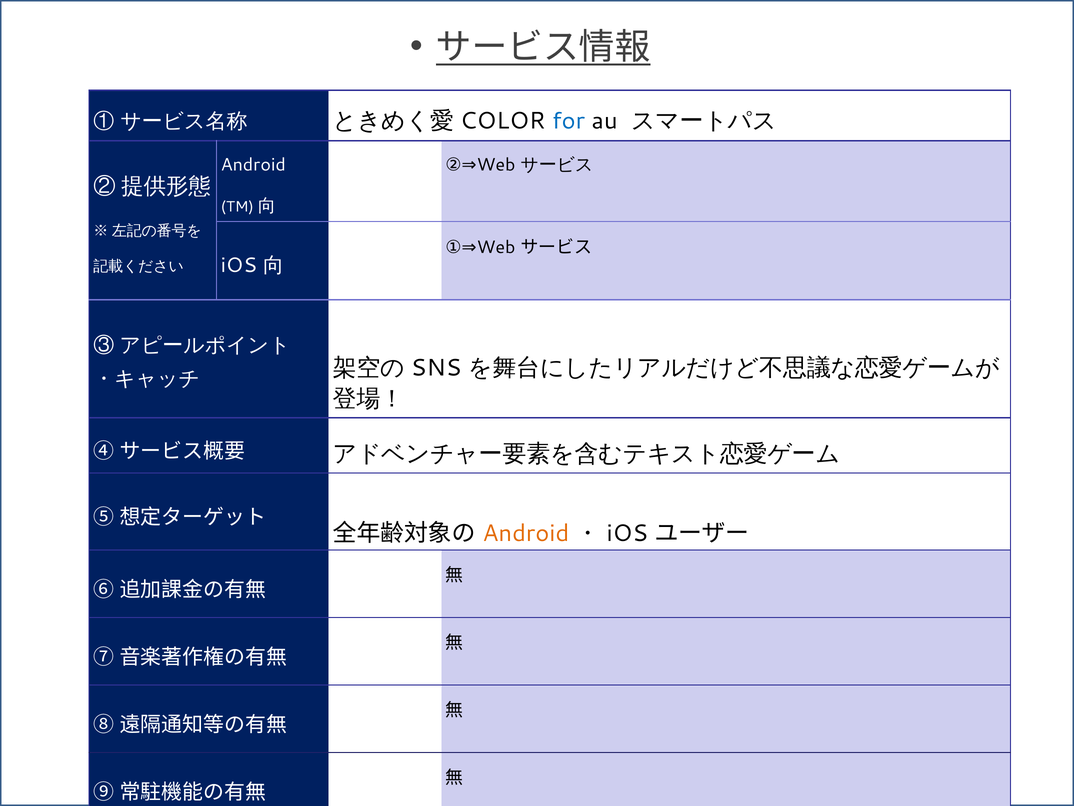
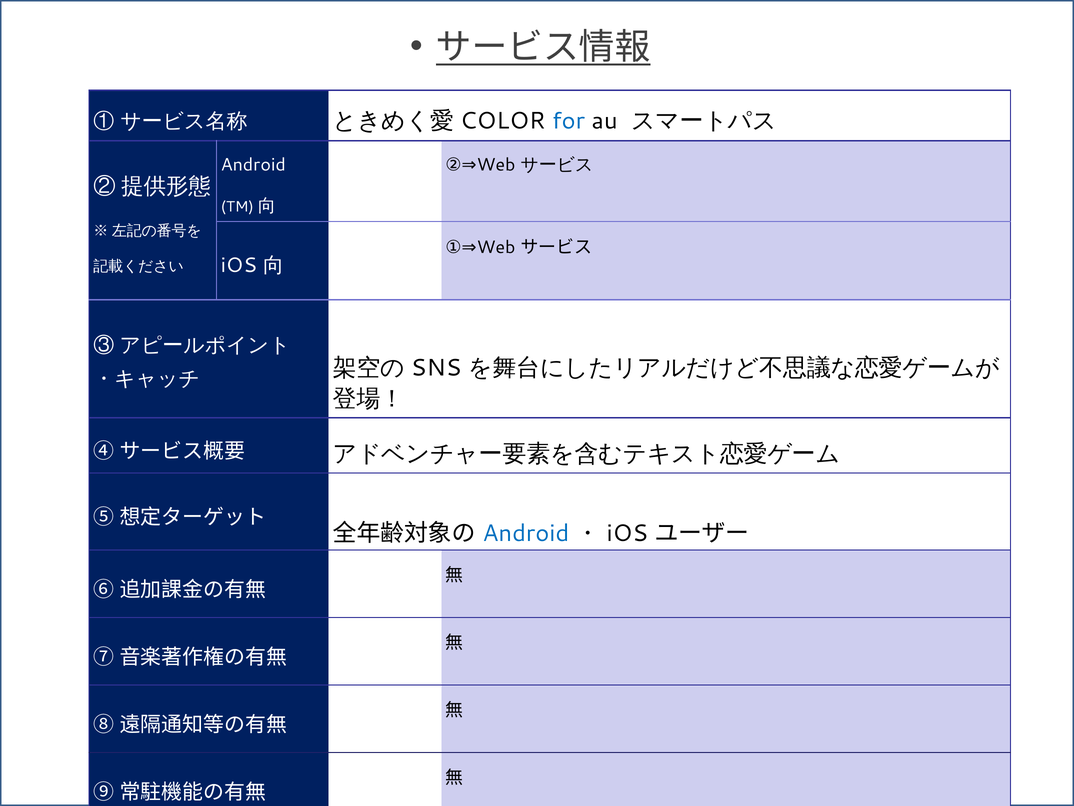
Android at (526, 533) colour: orange -> blue
